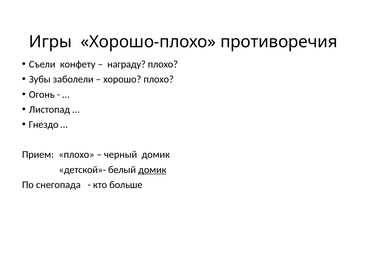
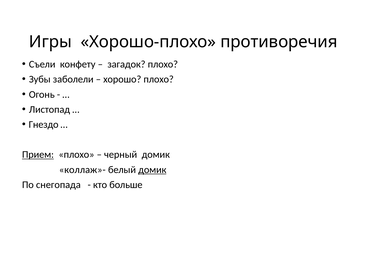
награду: награду -> загадок
Прием underline: none -> present
детской»-: детской»- -> коллаж»-
